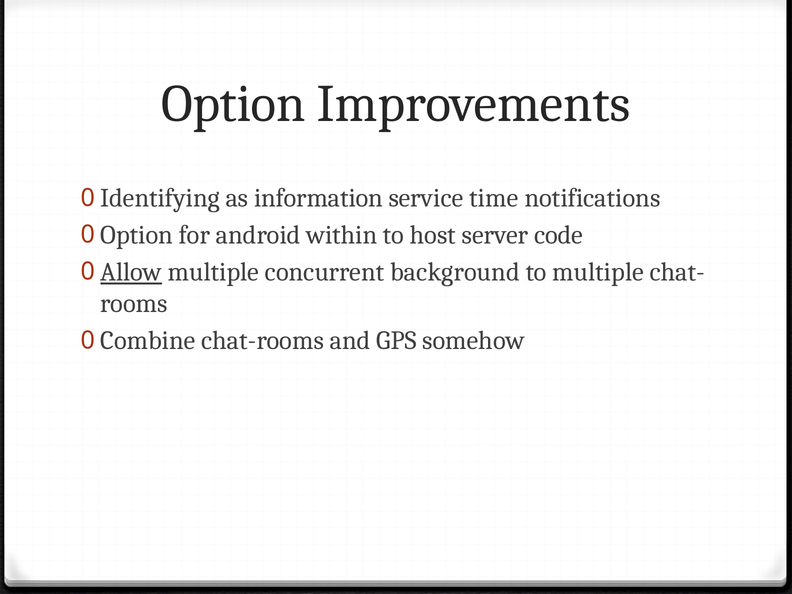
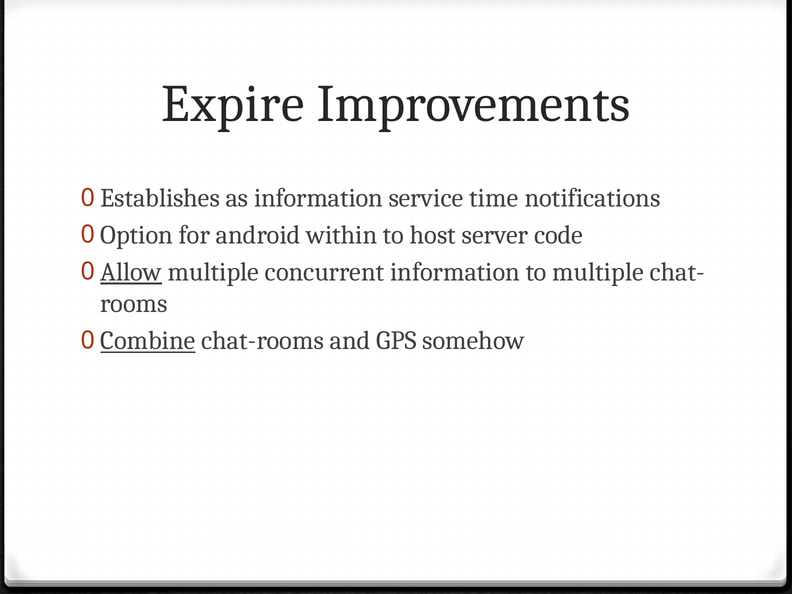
Option at (233, 104): Option -> Expire
Identifying: Identifying -> Establishes
concurrent background: background -> information
Combine underline: none -> present
